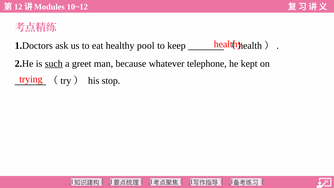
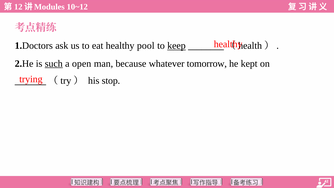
keep underline: none -> present
greet: greet -> open
telephone: telephone -> tomorrow
